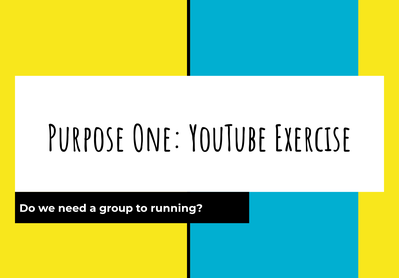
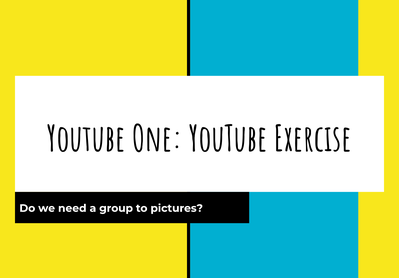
Purpose at (86, 140): Purpose -> Youtube
running: running -> pictures
